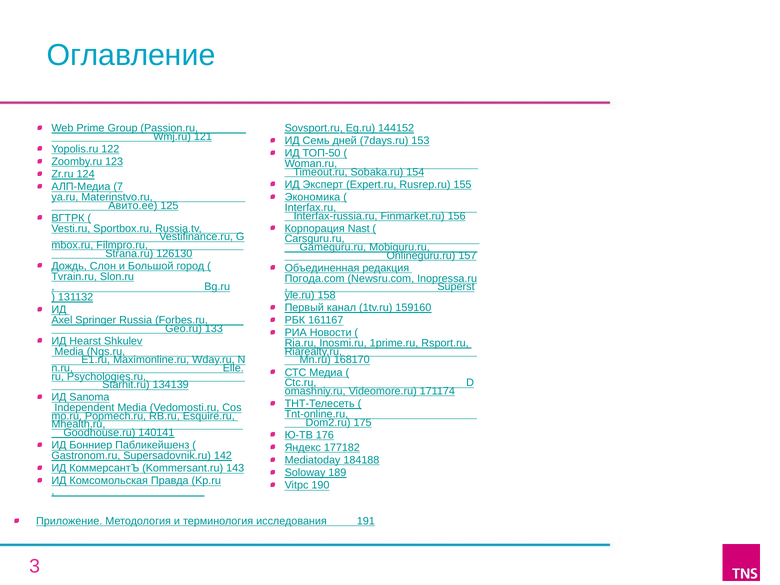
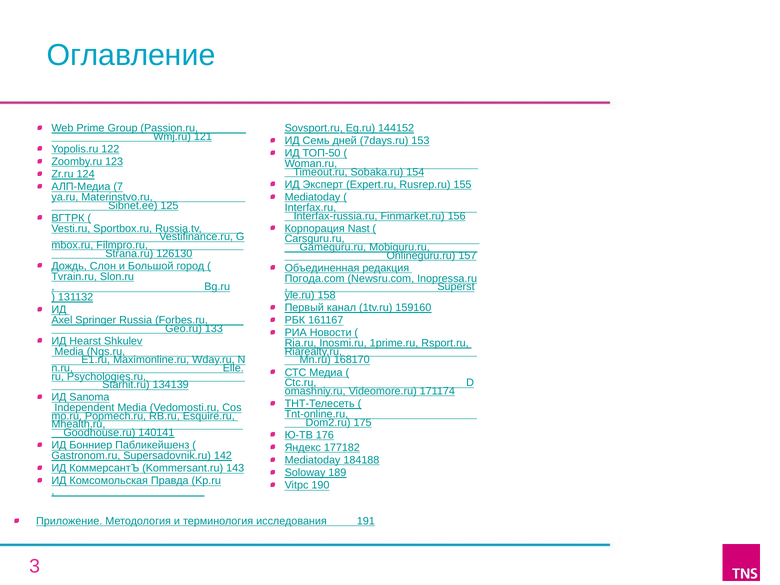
Экономика at (312, 197): Экономика -> Mediatoday
Авито.ee: Авито.ee -> Sibnet.ee
